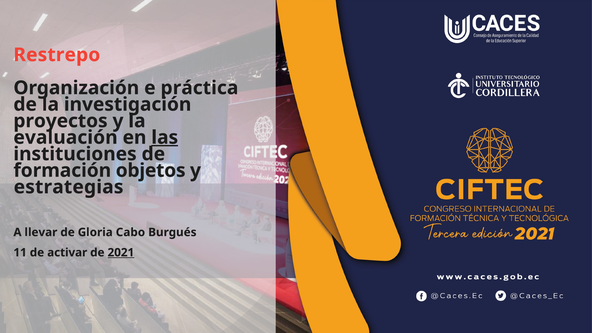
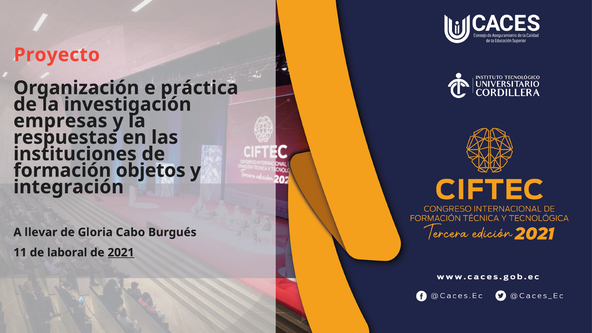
Restrepo: Restrepo -> Proyecto
proyectos: proyectos -> empresas
evaluación: evaluación -> respuestas
las underline: present -> none
estrategias: estrategias -> integración
activar: activar -> laboral
